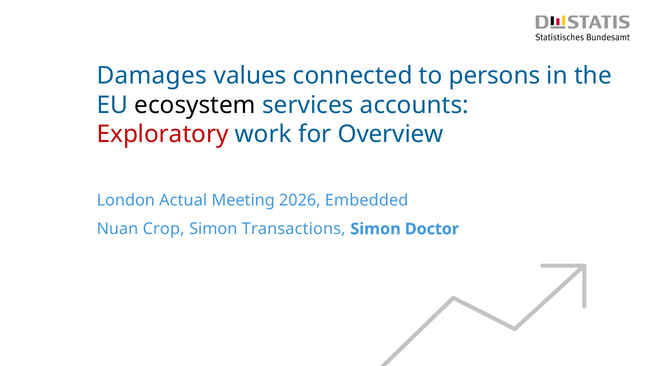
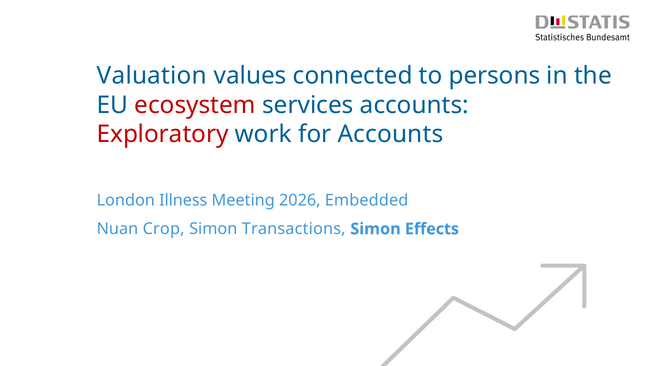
Damages: Damages -> Valuation
ecosystem colour: black -> red
for Overview: Overview -> Accounts
Actual: Actual -> Illness
Doctor: Doctor -> Effects
